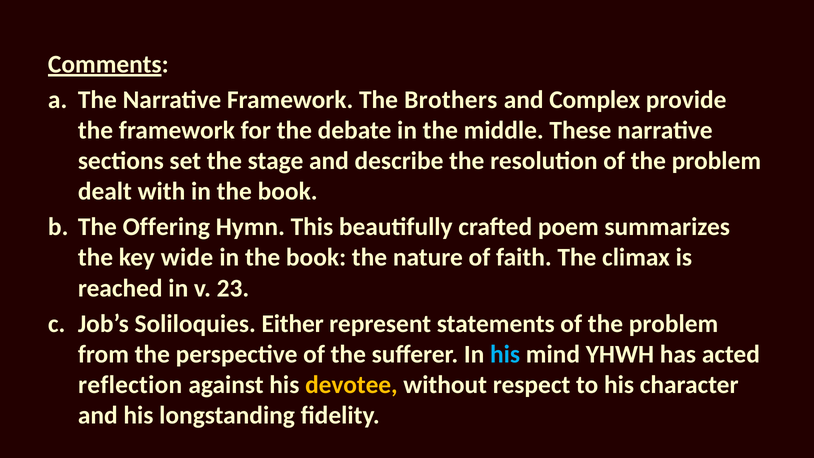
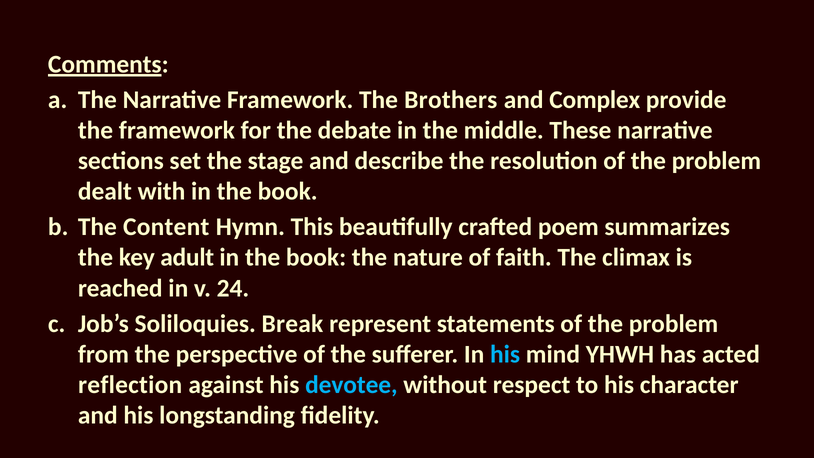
Offering: Offering -> Content
wide: wide -> adult
23: 23 -> 24
Either: Either -> Break
devotee colour: yellow -> light blue
